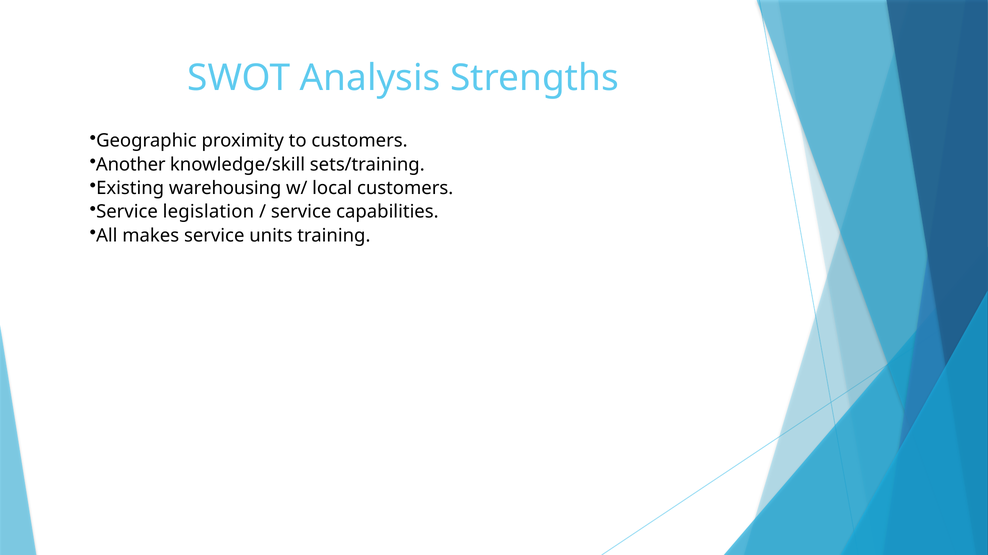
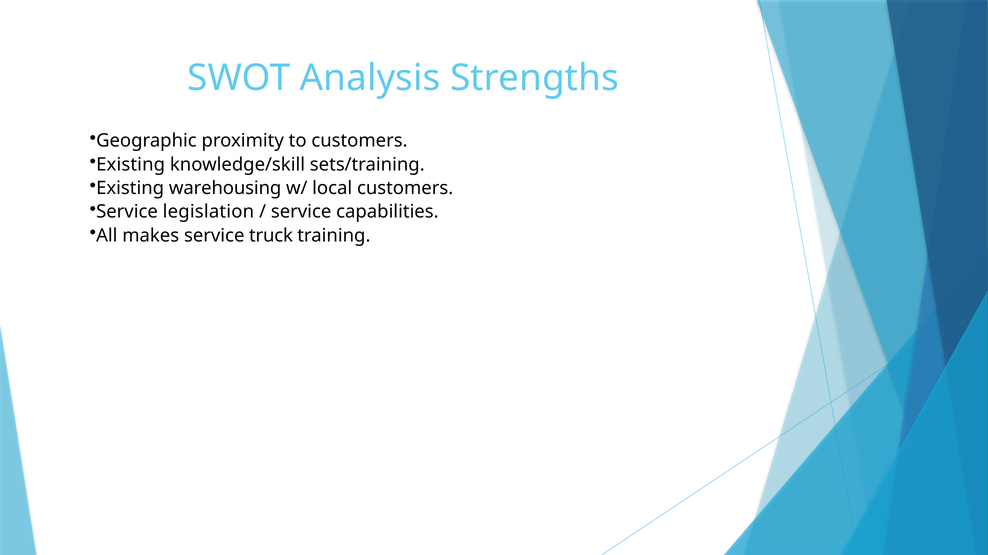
Another at (131, 165): Another -> Existing
units: units -> truck
